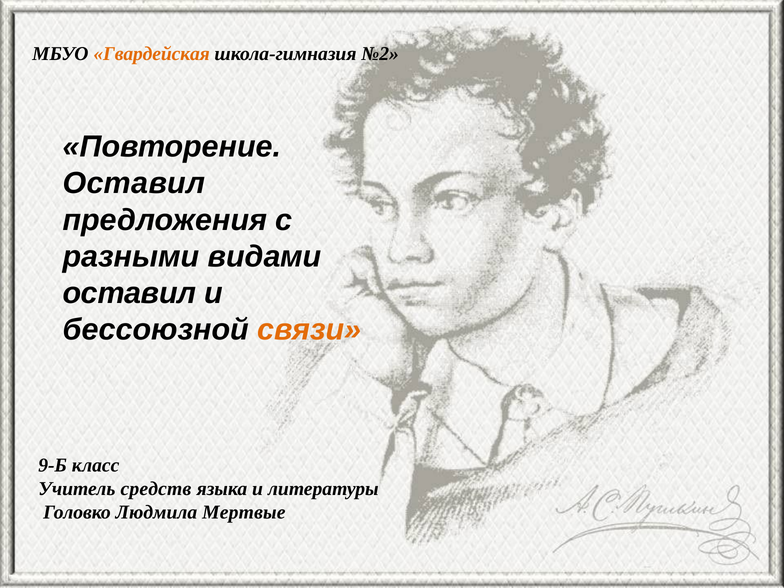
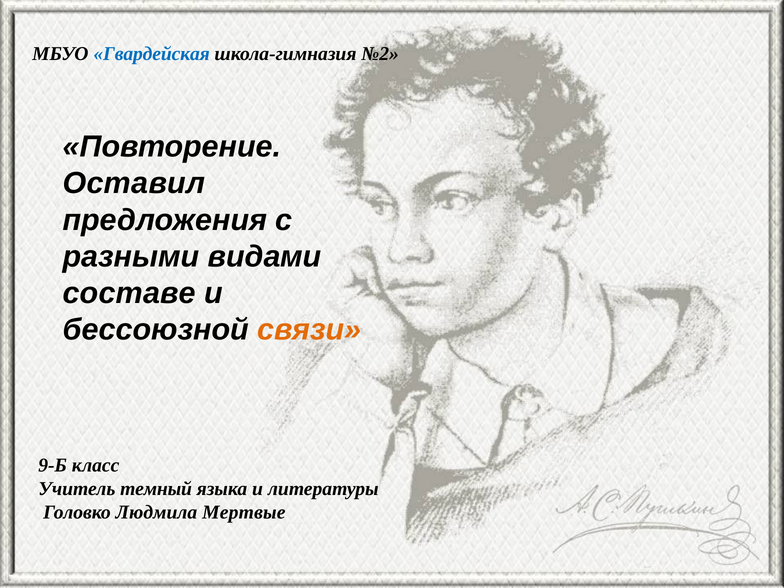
Гвардейская colour: orange -> blue
оставил at (129, 293): оставил -> составе
средств: средств -> темный
